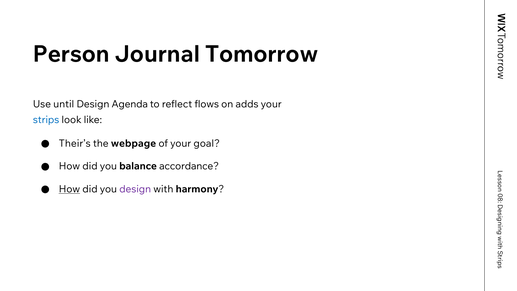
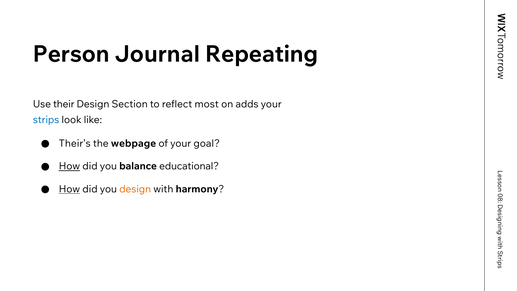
Tomorrow: Tomorrow -> Repeating
until: until -> their
Agenda: Agenda -> Section
flows: flows -> most
How at (69, 166) underline: none -> present
accordance: accordance -> educational
design at (135, 189) colour: purple -> orange
